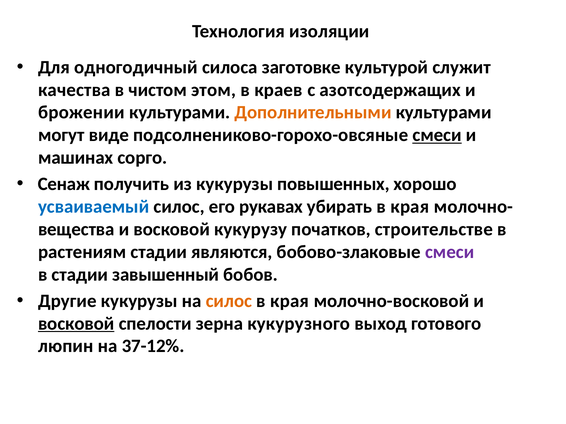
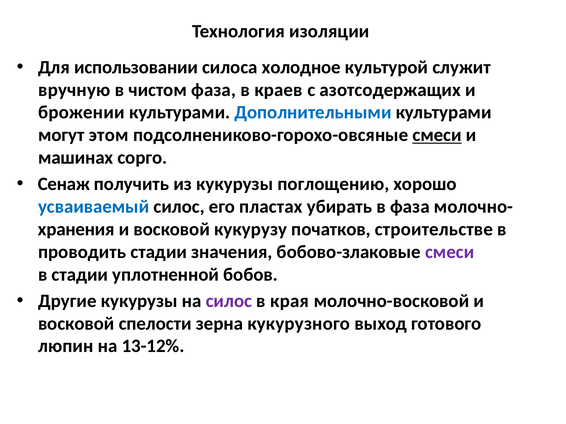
одногодичный: одногодичный -> использовании
заготовке: заготовке -> холодное
качества: качества -> вручную
чистом этом: этом -> фаза
Дополнительными colour: orange -> blue
виде: виде -> этом
повышенных: повышенных -> поглощению
рукавах: рукавах -> пластах
убирать в края: края -> фаза
вещества: вещества -> хранения
растениям: растениям -> проводить
являются: являются -> значения
завышенный: завышенный -> уплотненной
силос at (229, 301) colour: orange -> purple
восковой at (76, 324) underline: present -> none
37-12%: 37-12% -> 13-12%
